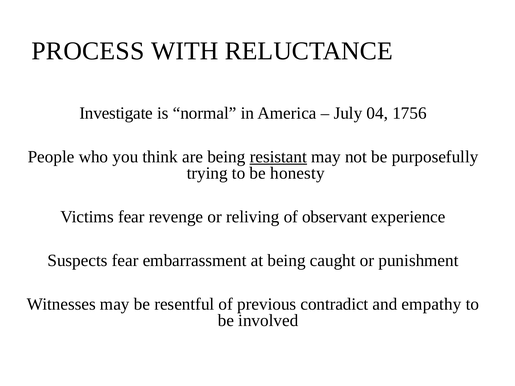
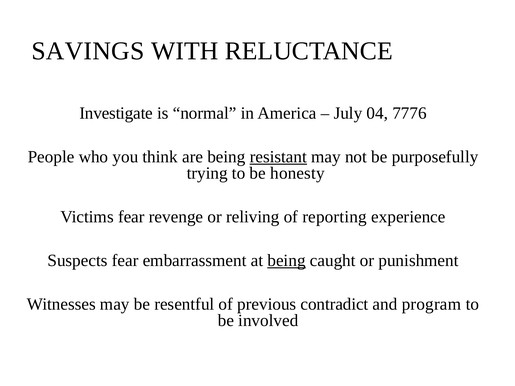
PROCESS: PROCESS -> SAVINGS
1756: 1756 -> 7776
observant: observant -> reporting
being at (287, 261) underline: none -> present
empathy: empathy -> program
